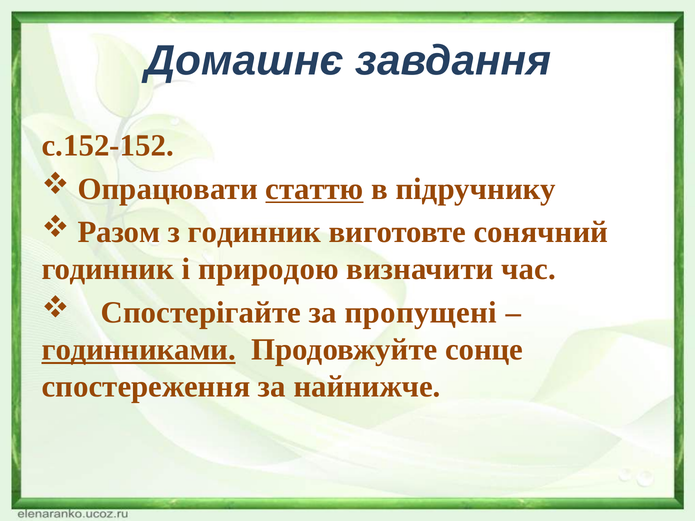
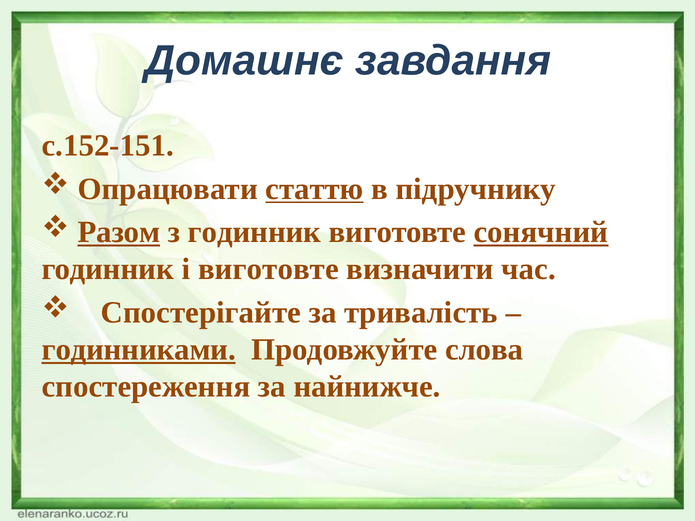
с.152-152: с.152-152 -> с.152-151
Разом underline: none -> present
сонячний underline: none -> present
і природою: природою -> виготовте
пропущені: пропущені -> тривалість
сонце: сонце -> слова
